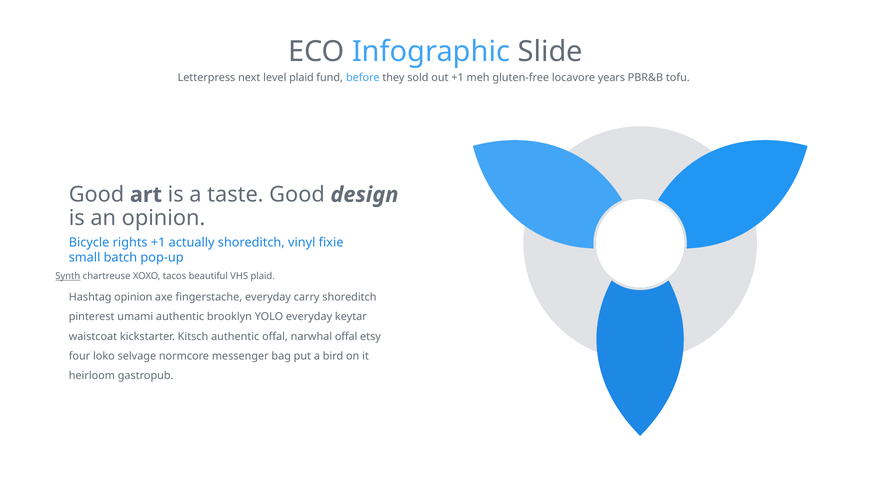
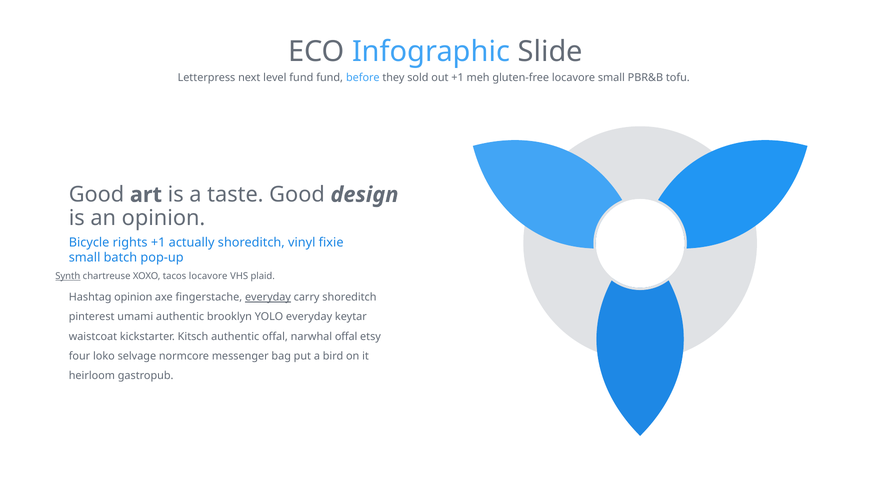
level plaid: plaid -> fund
locavore years: years -> small
tacos beautiful: beautiful -> locavore
everyday at (268, 297) underline: none -> present
